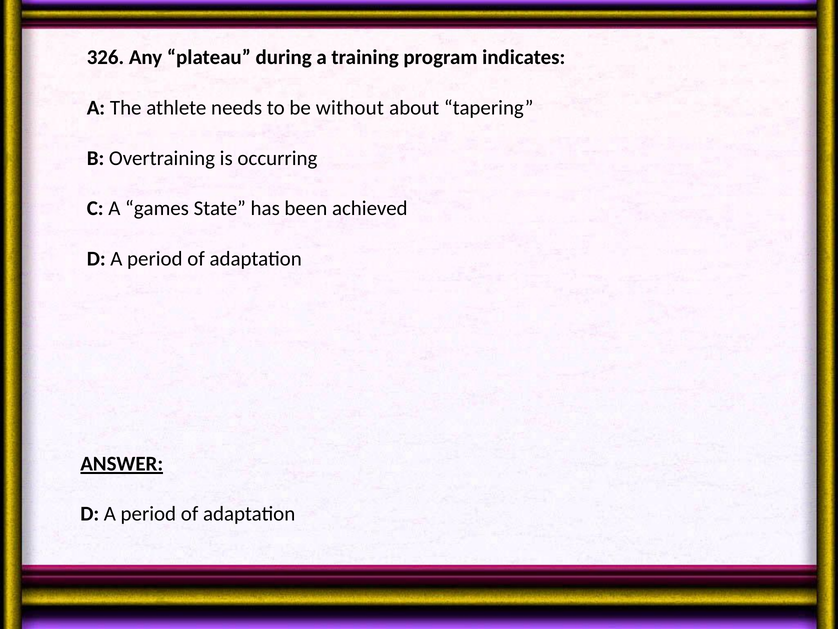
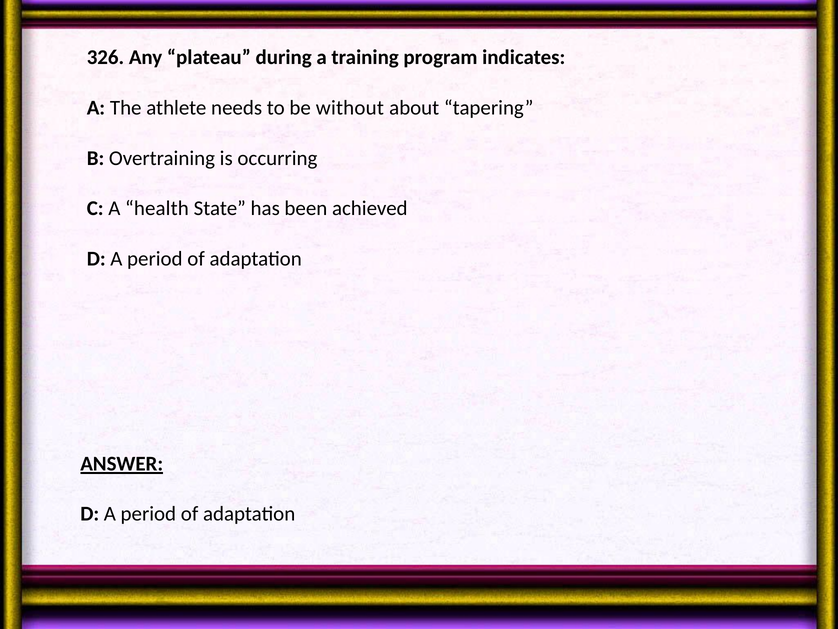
games: games -> health
